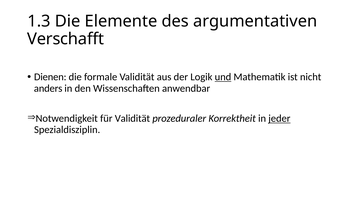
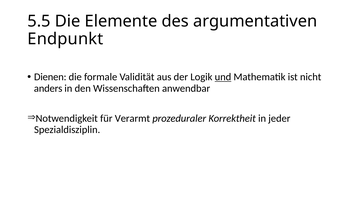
1.3: 1.3 -> 5.5
Verschafft: Verschafft -> Endpunkt
für Validität: Validität -> Verarmt
jeder underline: present -> none
